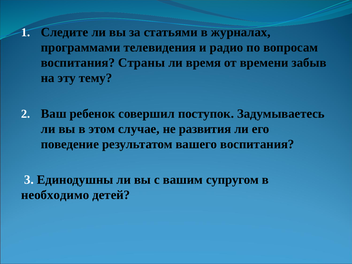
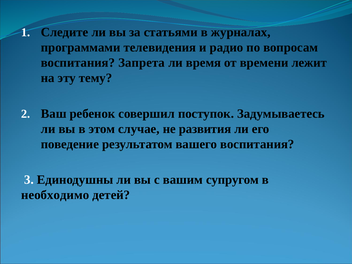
Страны: Страны -> Запрета
забыв: забыв -> лежит
